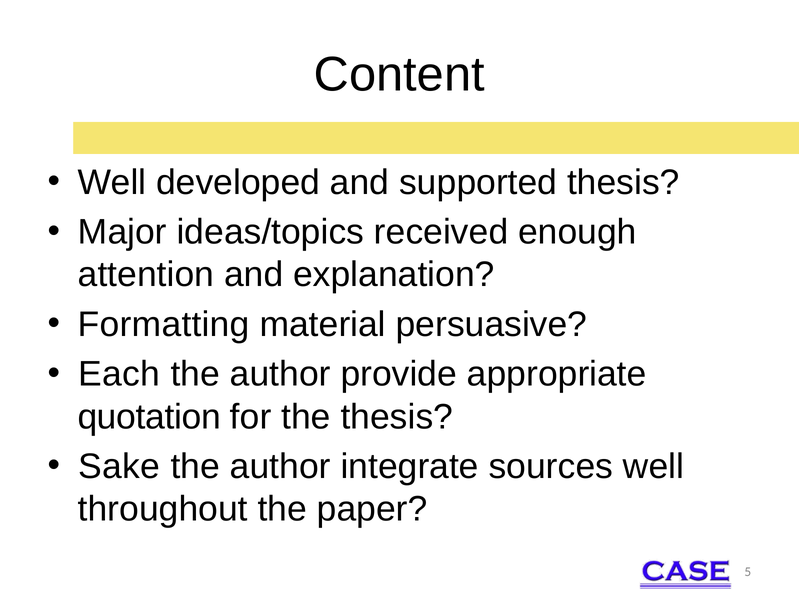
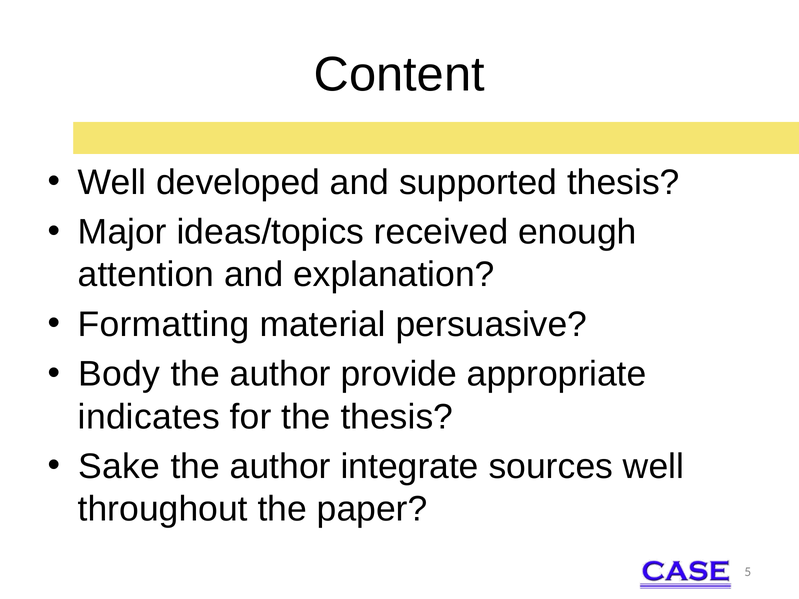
Each: Each -> Body
quotation: quotation -> indicates
